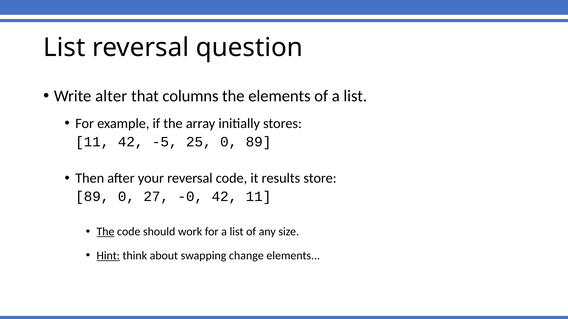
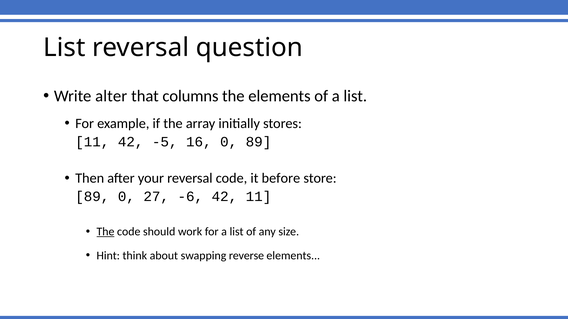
25: 25 -> 16
results: results -> before
-0: -0 -> -6
Hint underline: present -> none
change: change -> reverse
